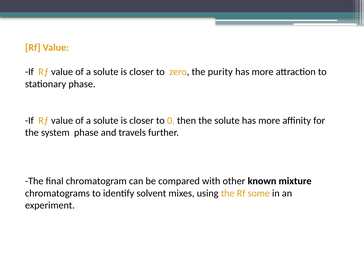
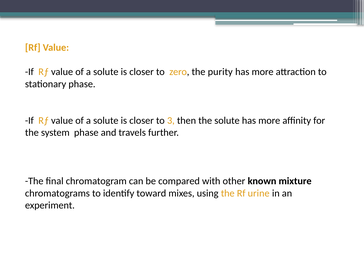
0: 0 -> 3
solvent: solvent -> toward
some: some -> urine
